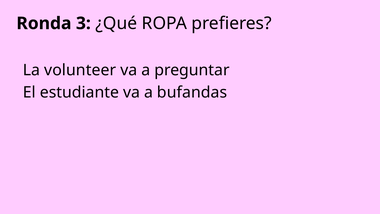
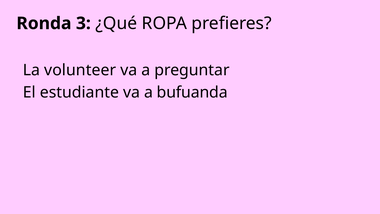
bufandas: bufandas -> bufuanda
